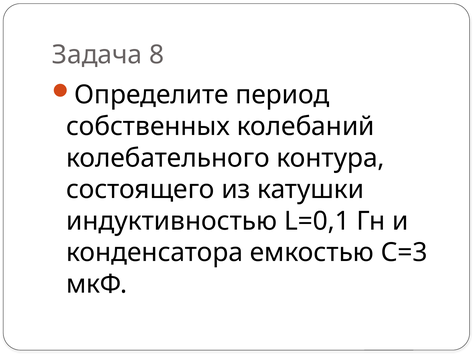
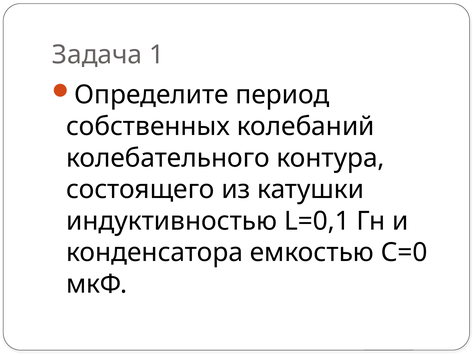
8: 8 -> 1
С=3: С=3 -> С=0
